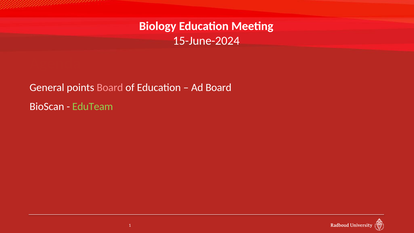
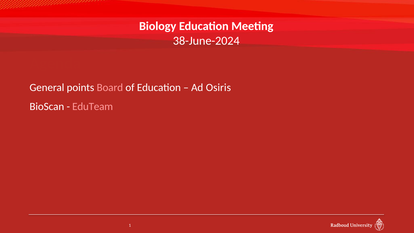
15-June-2024: 15-June-2024 -> 38-June-2024
Ad Board: Board -> Osiris
EduTeam colour: light green -> pink
